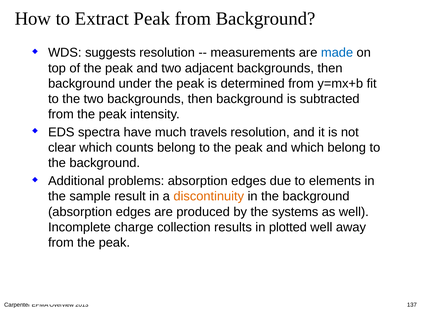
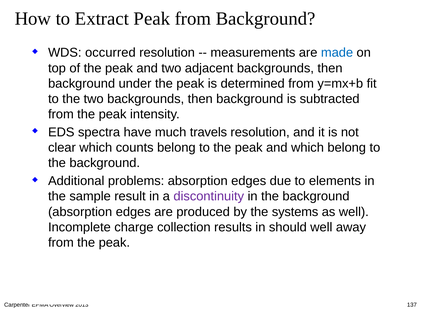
suggests: suggests -> occurred
discontinuity colour: orange -> purple
plotted: plotted -> should
